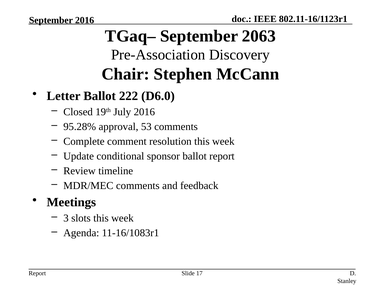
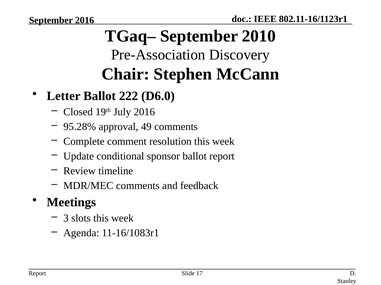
2063: 2063 -> 2010
53: 53 -> 49
